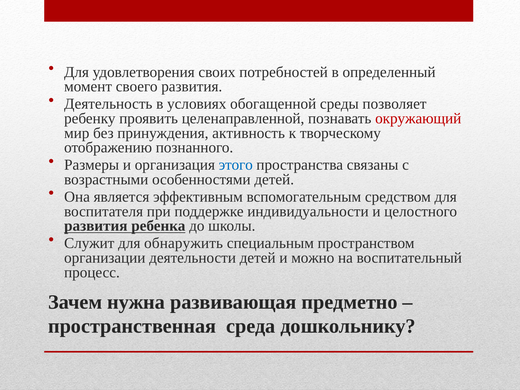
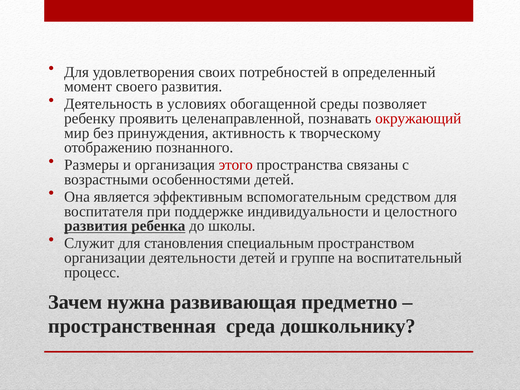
этого colour: blue -> red
обнаружить: обнаружить -> становления
можно: можно -> группе
